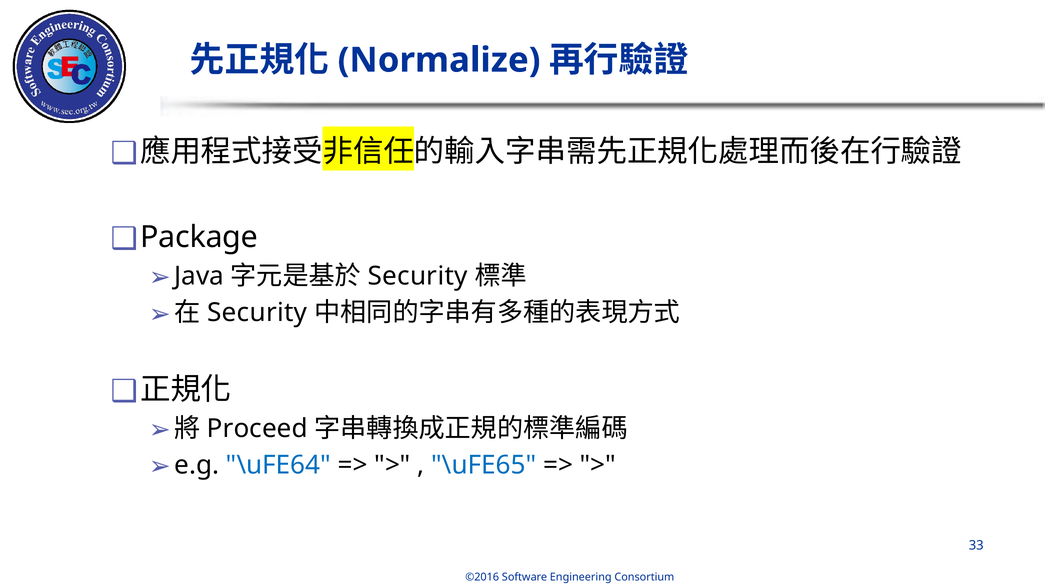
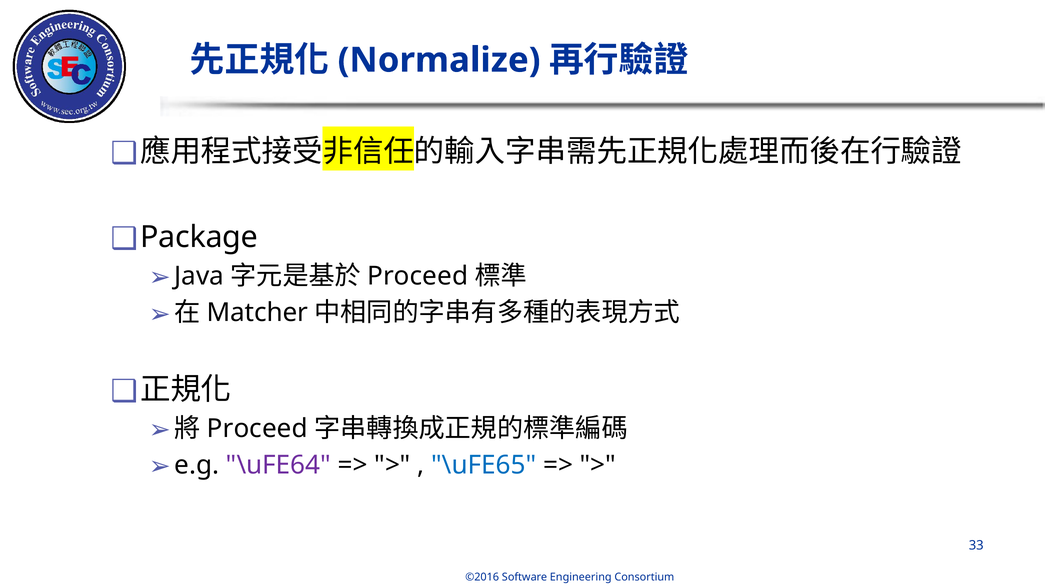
Security at (418, 276): Security -> Proceed
Security at (257, 312): Security -> Matcher
\uFE64 colour: blue -> purple
